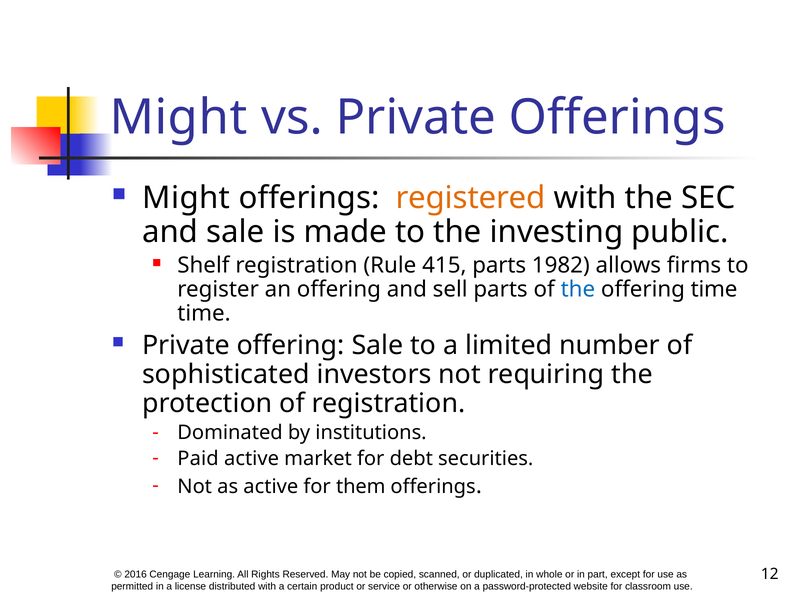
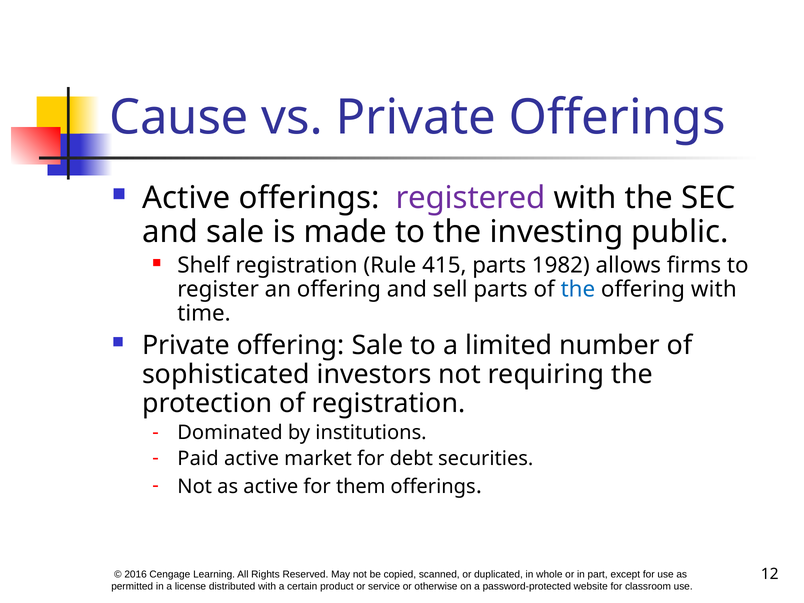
Might at (179, 117): Might -> Cause
Might at (186, 198): Might -> Active
registered colour: orange -> purple
offering time: time -> with
